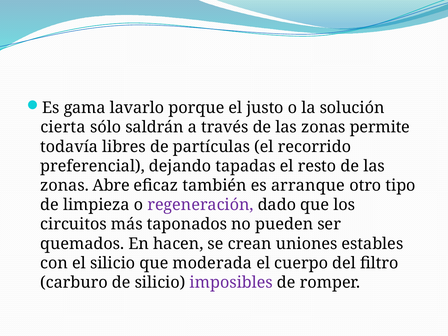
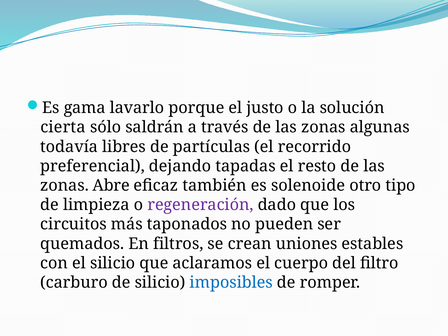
permite: permite -> algunas
arranque: arranque -> solenoide
hacen: hacen -> filtros
moderada: moderada -> aclaramos
imposibles colour: purple -> blue
